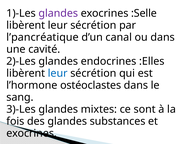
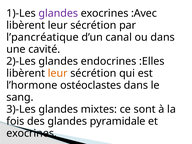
:Selle: :Selle -> :Avec
leur at (58, 73) colour: blue -> orange
substances: substances -> pyramidale
